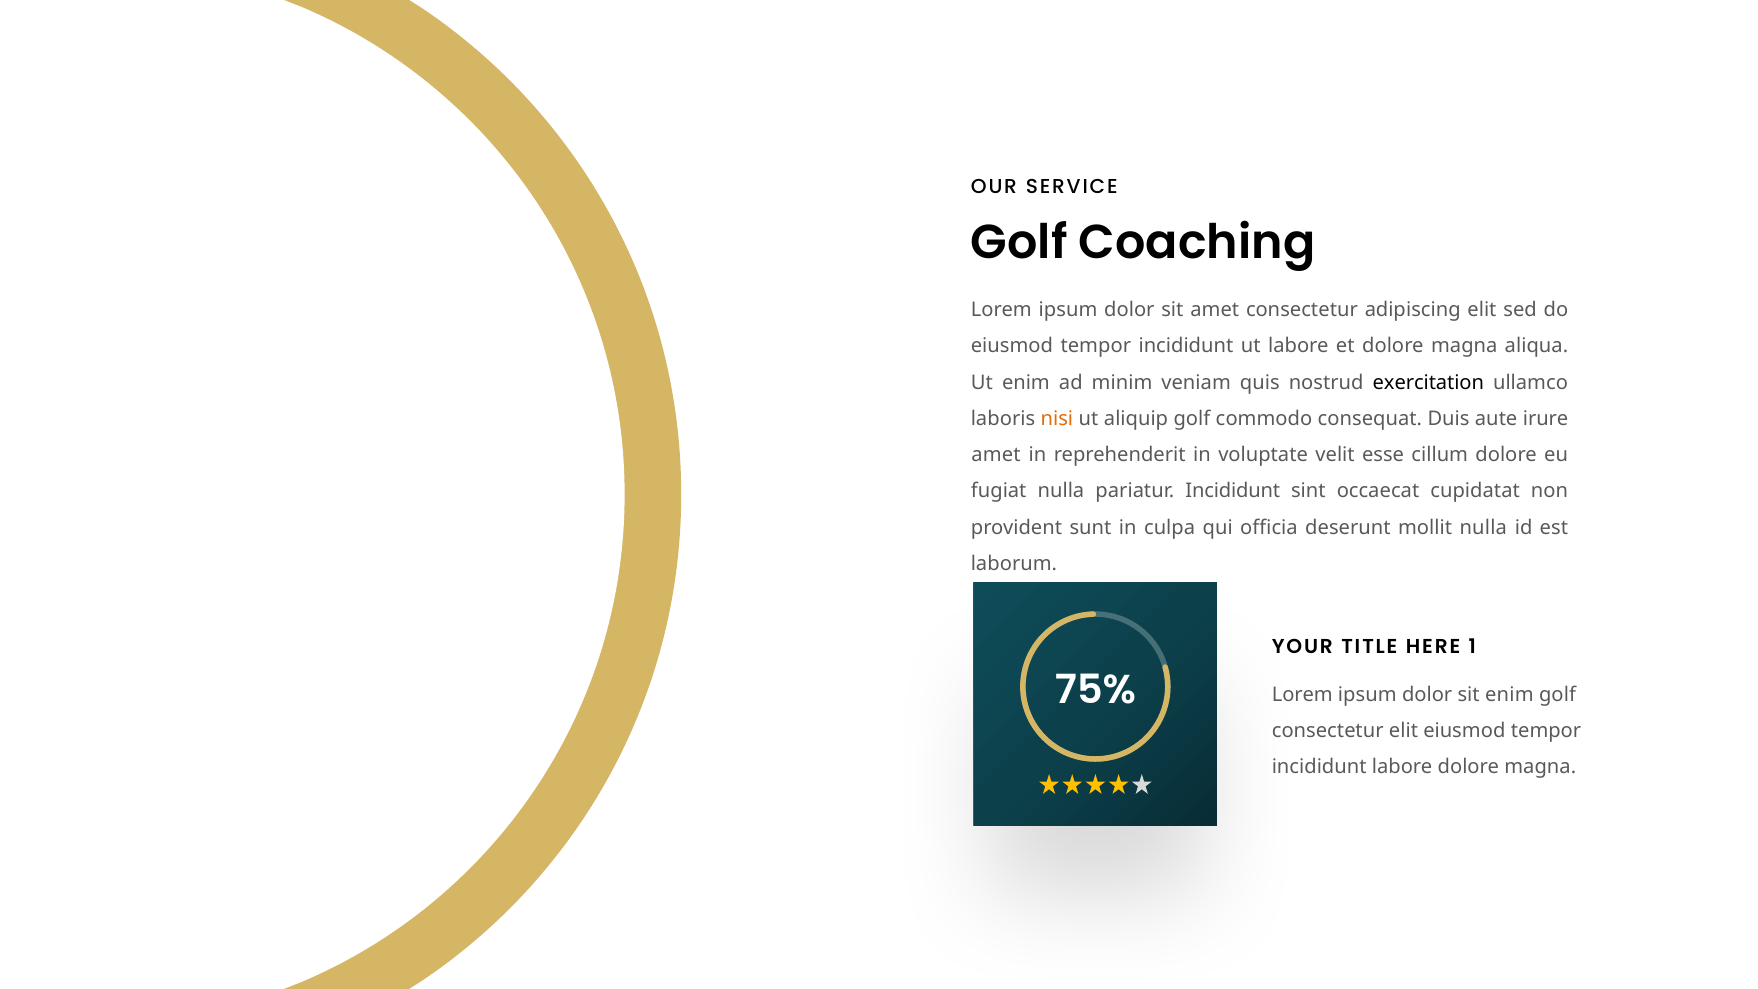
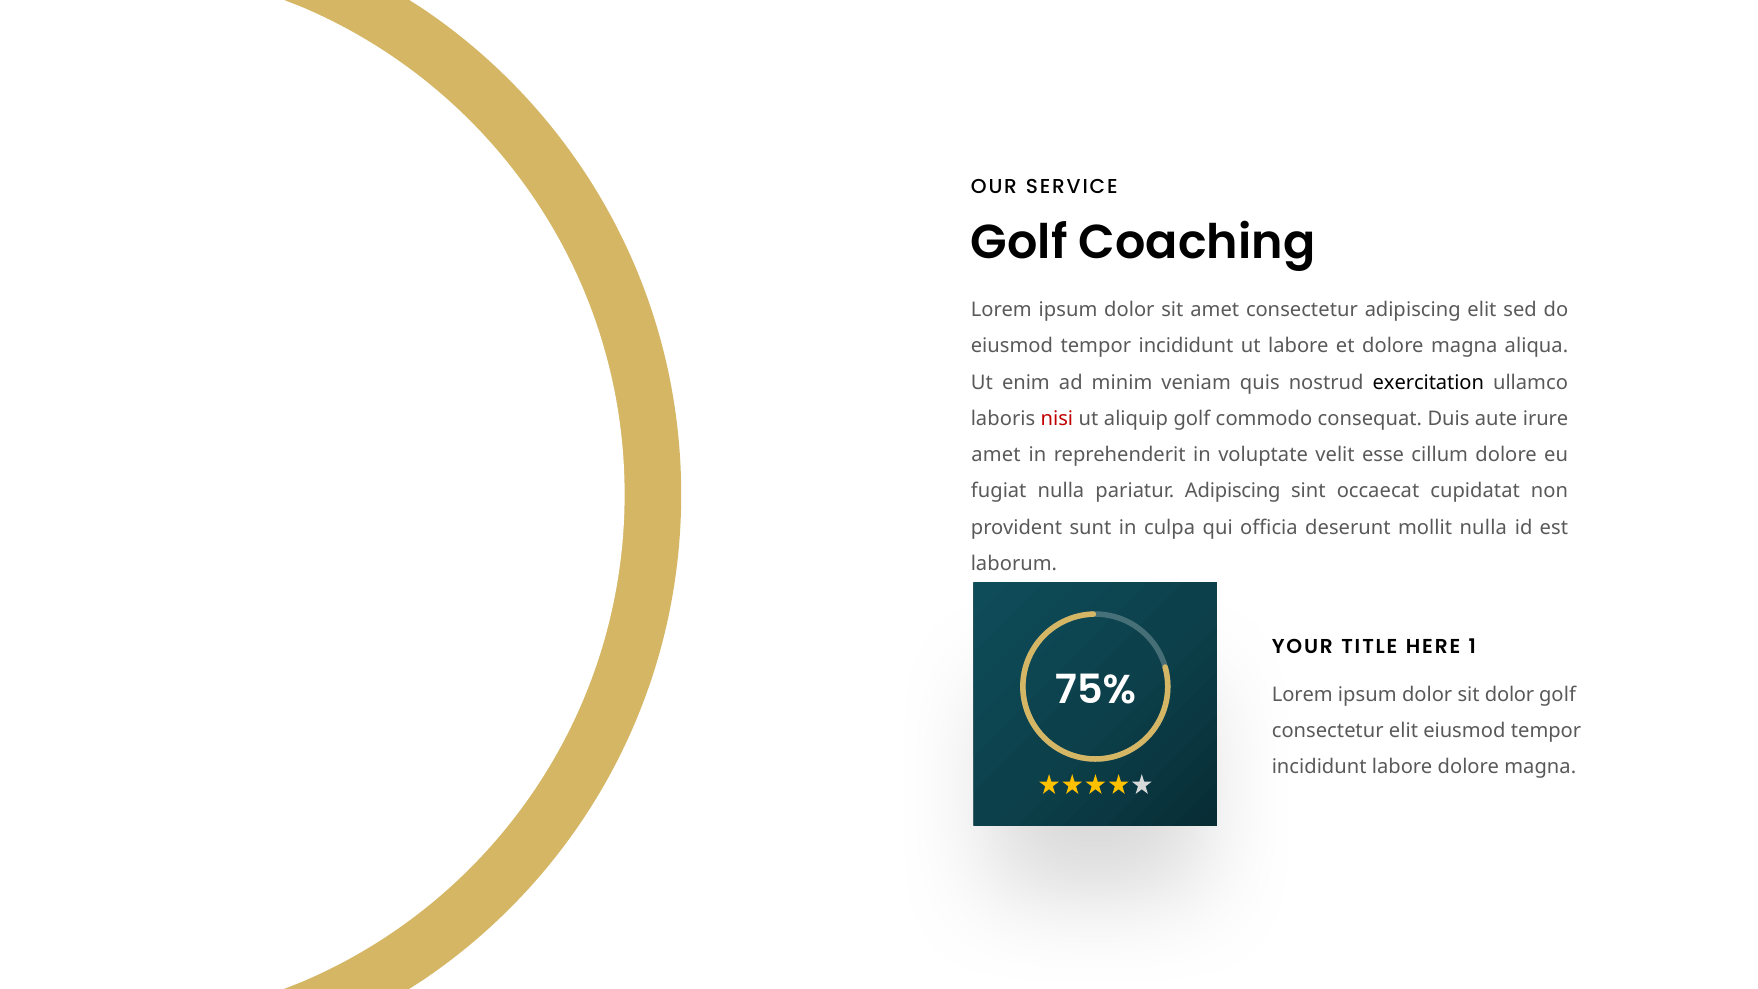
nisi colour: orange -> red
pariatur Incididunt: Incididunt -> Adipiscing
sit enim: enim -> dolor
